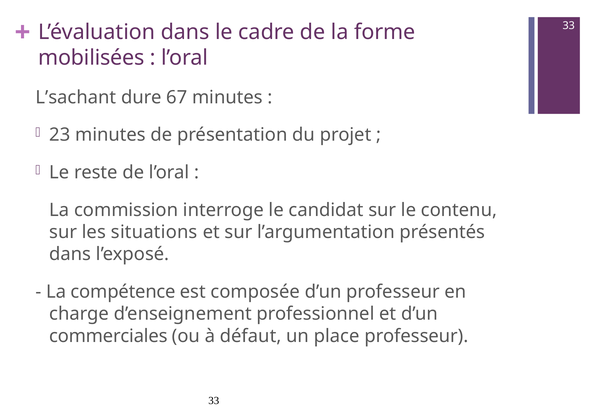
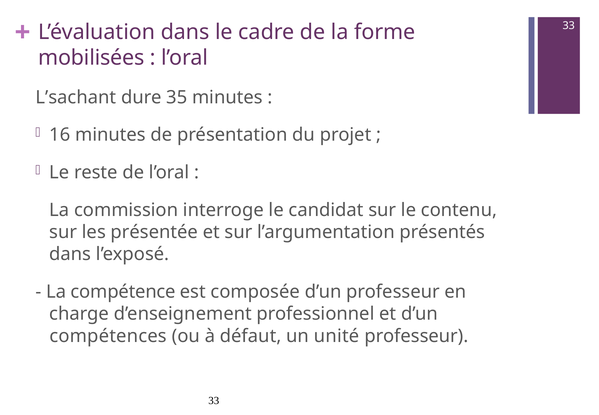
67: 67 -> 35
23: 23 -> 16
situations: situations -> présentée
commerciales: commerciales -> compétences
place: place -> unité
